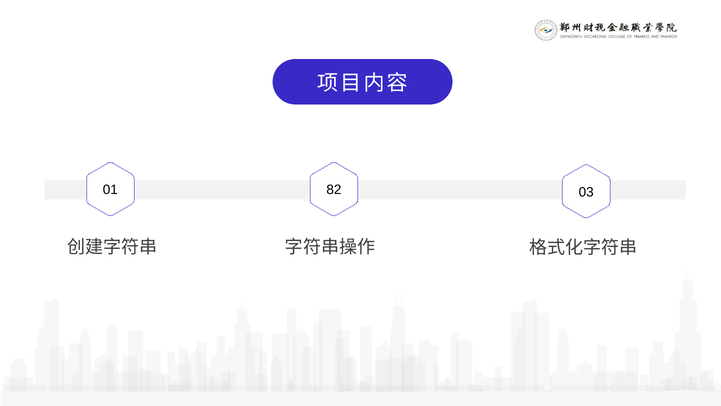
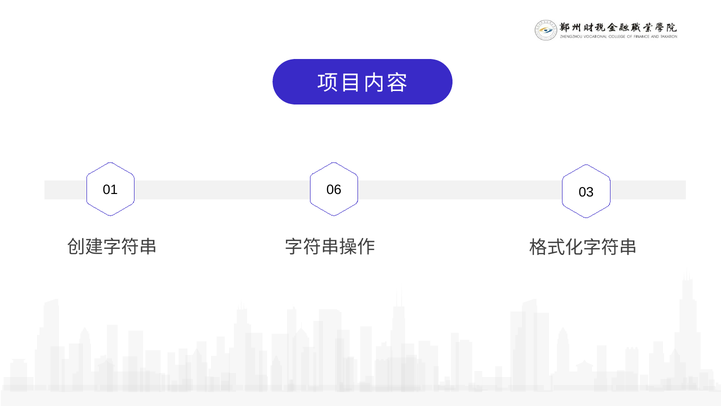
82: 82 -> 06
